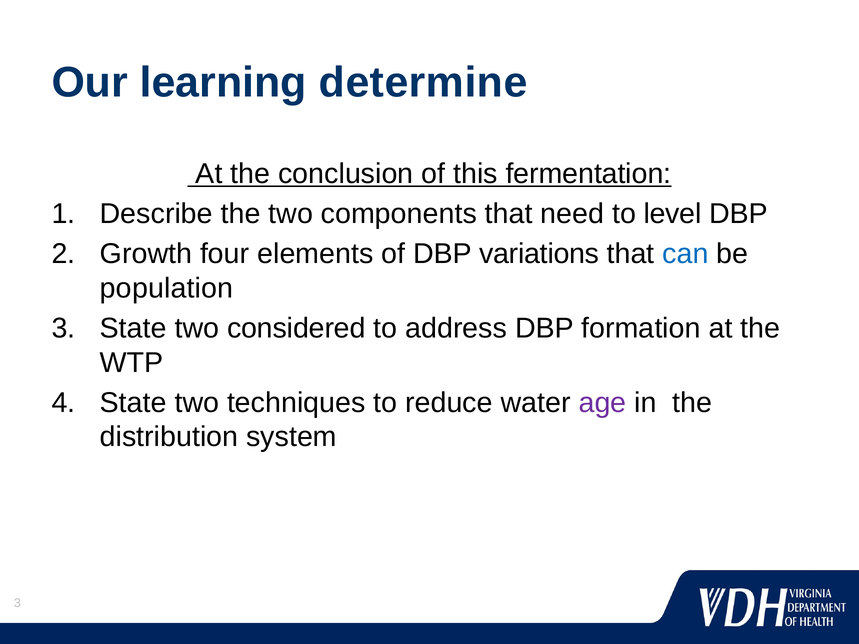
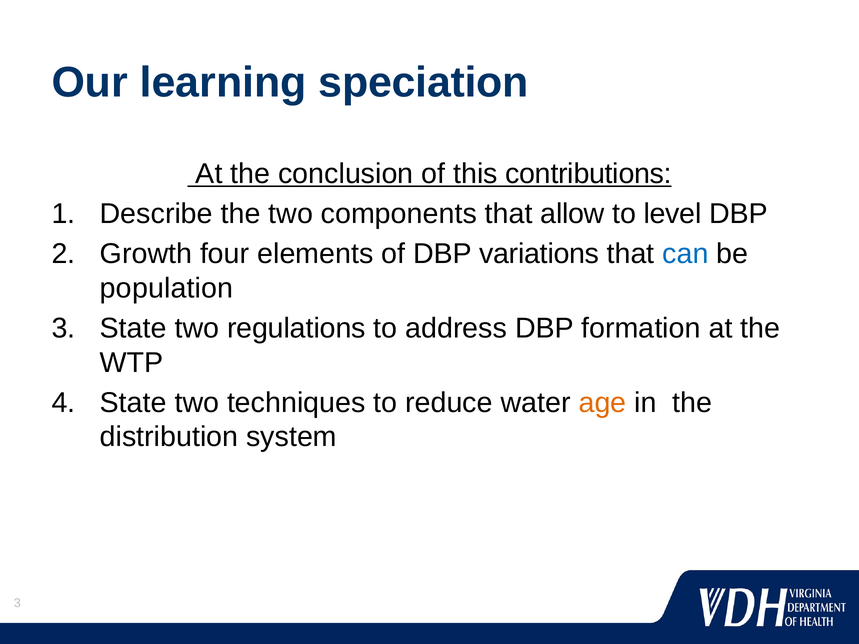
determine: determine -> speciation
fermentation: fermentation -> contributions
need: need -> allow
considered: considered -> regulations
age colour: purple -> orange
